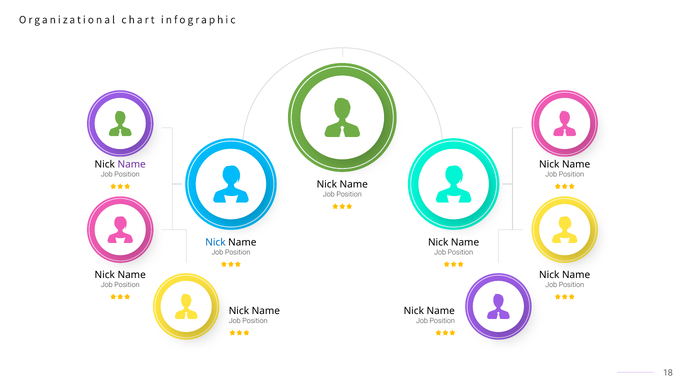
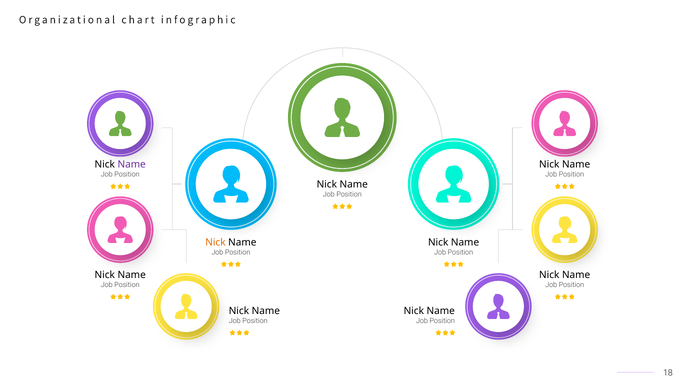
Nick at (215, 242) colour: blue -> orange
